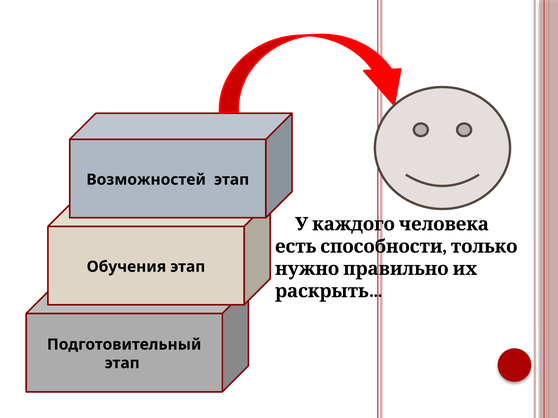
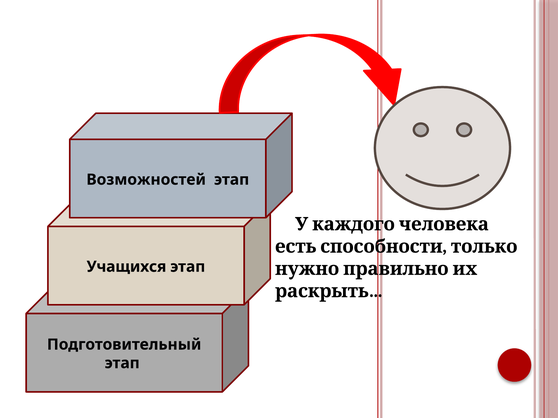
Обучения: Обучения -> Учащихся
